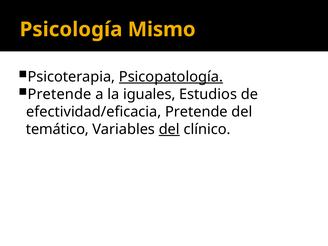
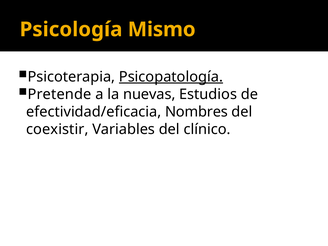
iguales: iguales -> nuevas
efectividad/eficacia Pretende: Pretende -> Nombres
temático: temático -> coexistir
del at (169, 129) underline: present -> none
